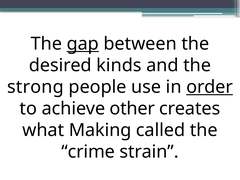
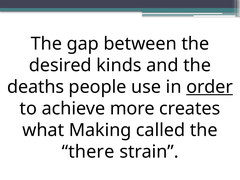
gap underline: present -> none
strong: strong -> deaths
other: other -> more
crime: crime -> there
